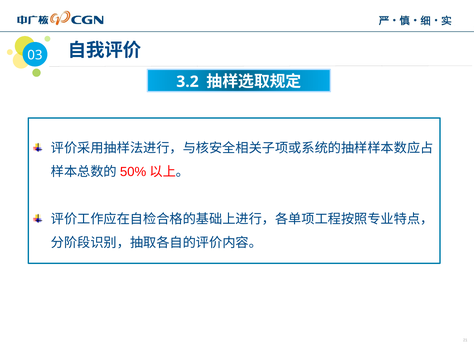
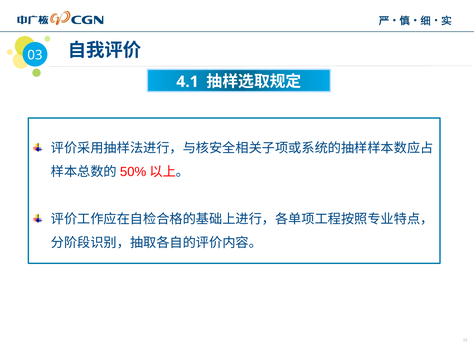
3.2: 3.2 -> 4.1
